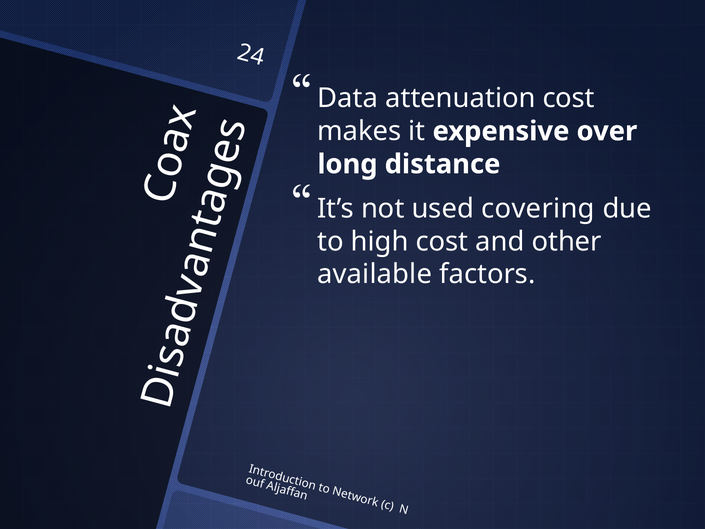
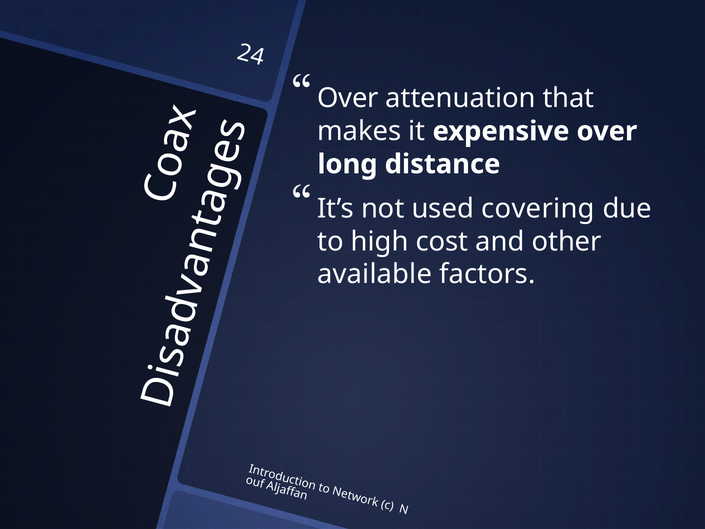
Data at (348, 98): Data -> Over
attenuation cost: cost -> that
